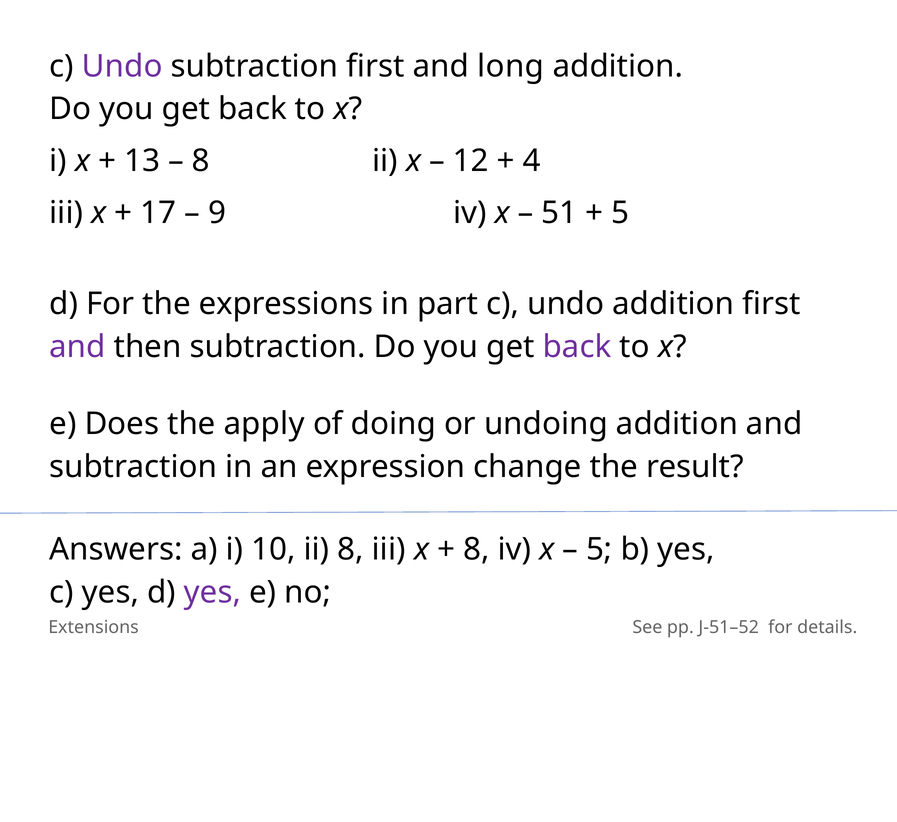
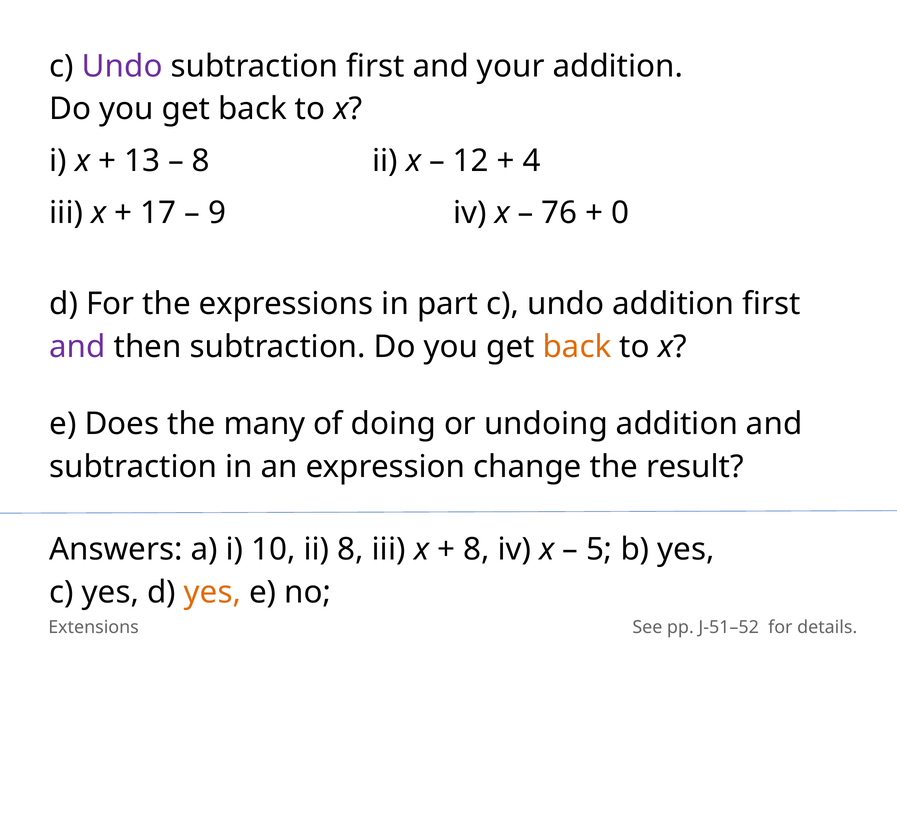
long: long -> your
51: 51 -> 76
5 at (620, 213): 5 -> 0
back at (577, 347) colour: purple -> orange
apply: apply -> many
yes at (212, 592) colour: purple -> orange
